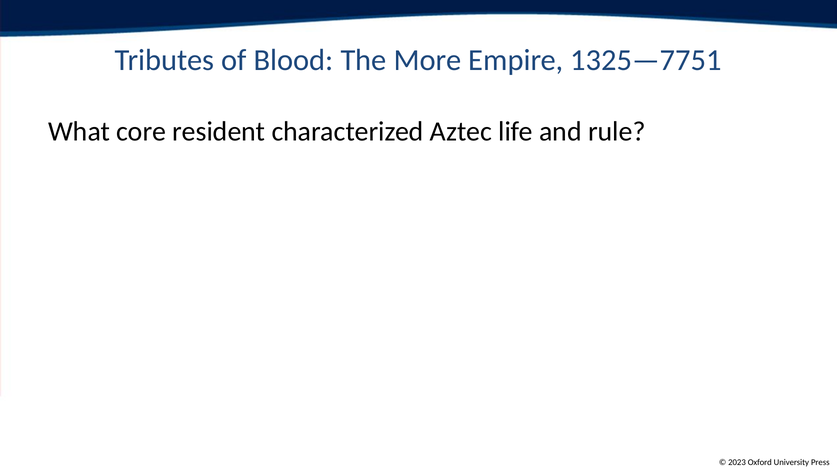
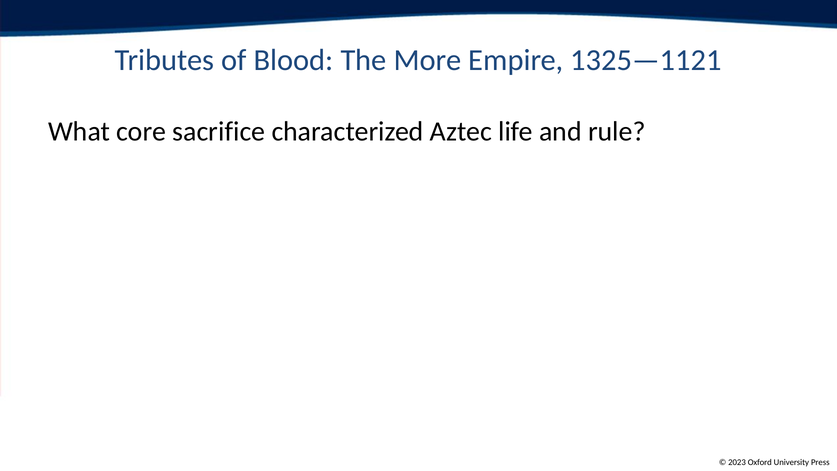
1325—7751: 1325—7751 -> 1325—1121
resident: resident -> sacrifice
